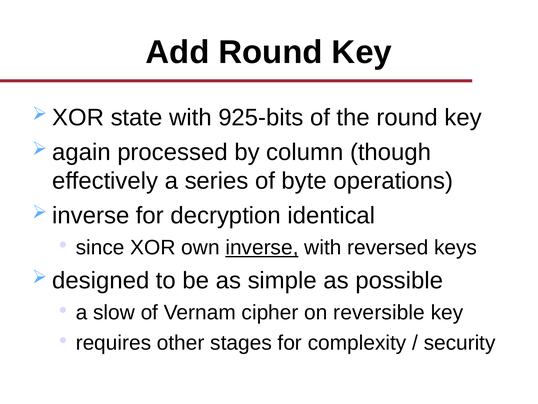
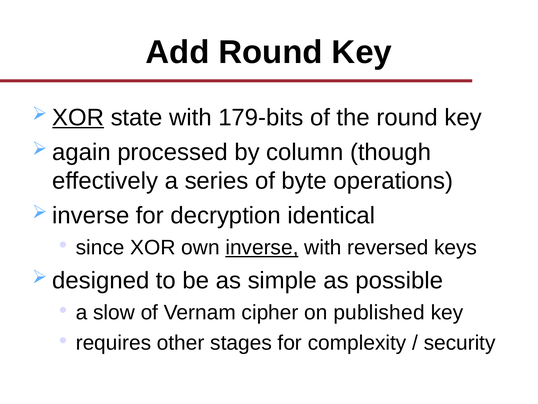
XOR at (78, 117) underline: none -> present
925-bits: 925-bits -> 179-bits
reversible: reversible -> published
